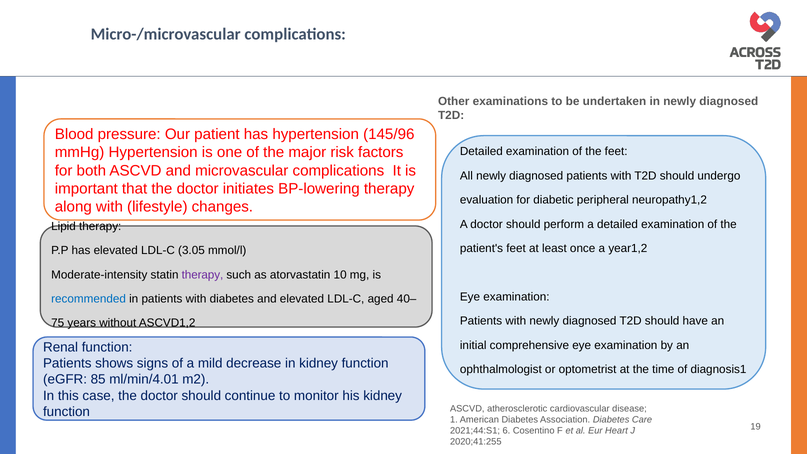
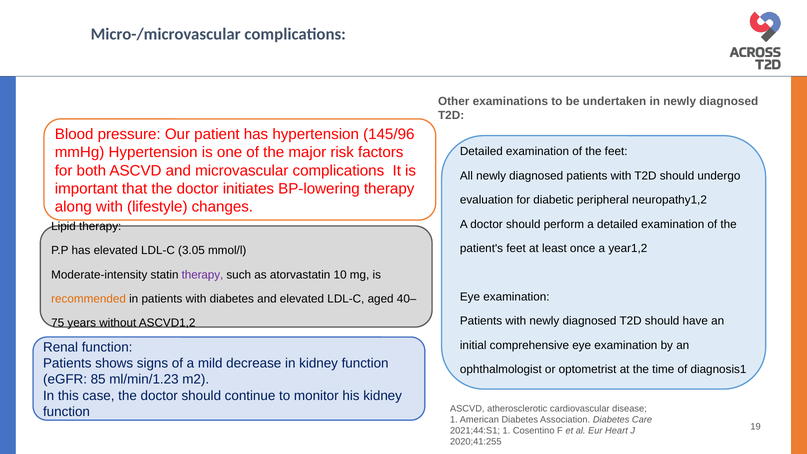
recommended colour: blue -> orange
ml/min/4.01: ml/min/4.01 -> ml/min/1.23
2021;44:S1 6: 6 -> 1
